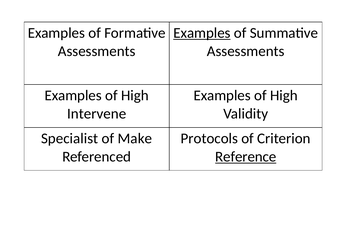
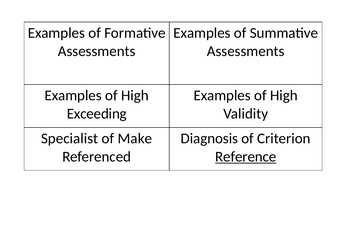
Examples at (202, 33) underline: present -> none
Intervene: Intervene -> Exceeding
Protocols: Protocols -> Diagnosis
